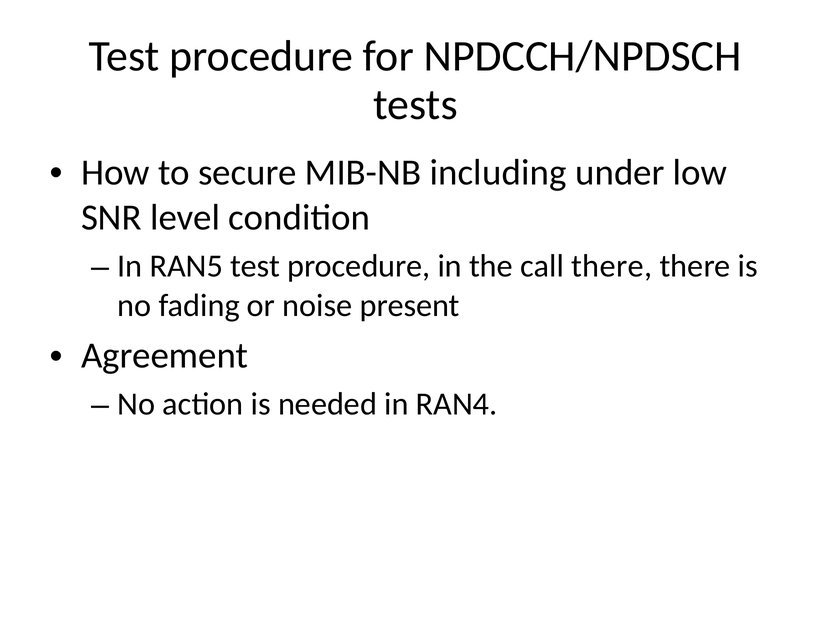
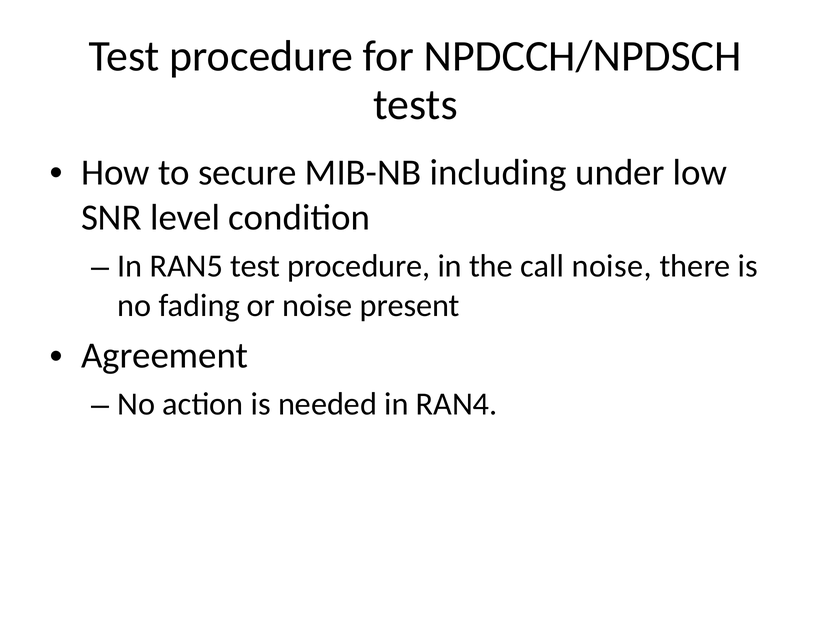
call there: there -> noise
